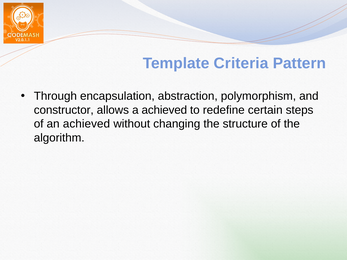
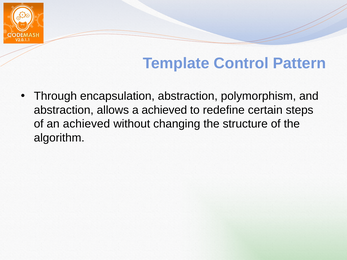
Criteria: Criteria -> Control
constructor at (64, 110): constructor -> abstraction
